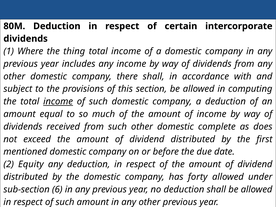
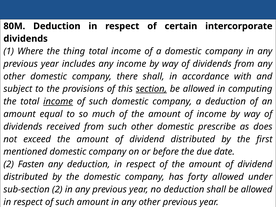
section at (151, 89) underline: none -> present
complete: complete -> prescribe
Equity: Equity -> Fasten
sub-section 6: 6 -> 2
